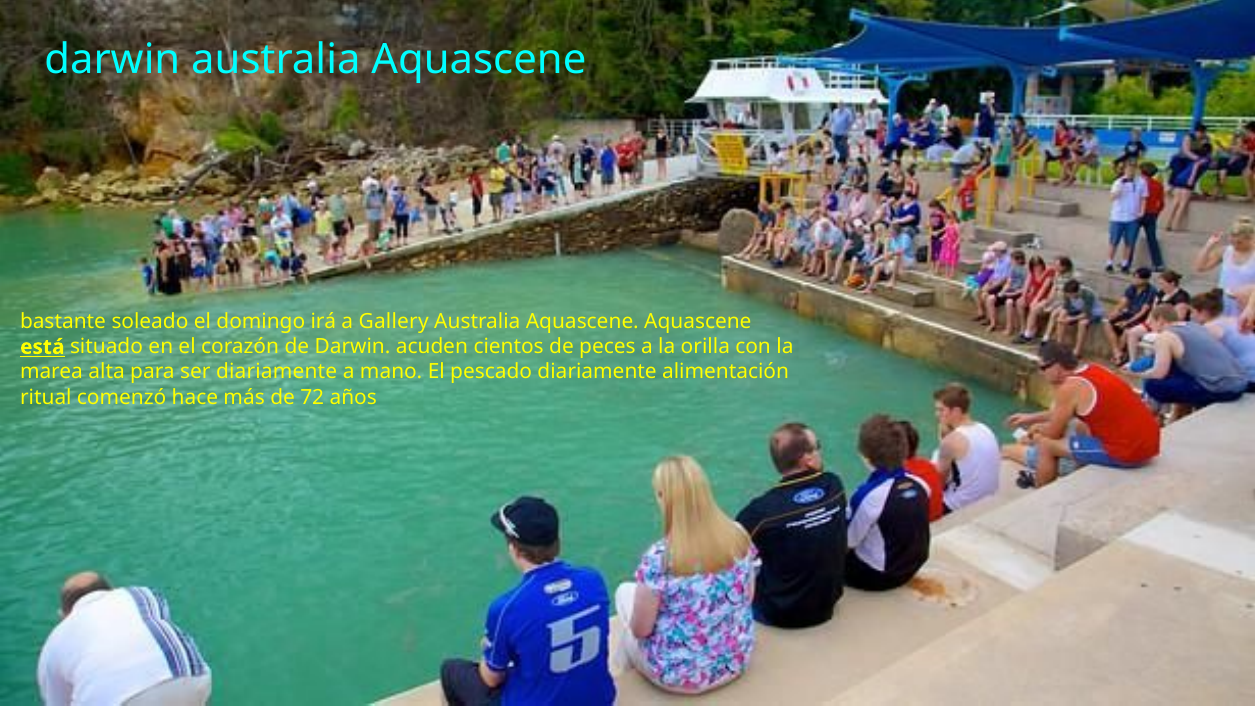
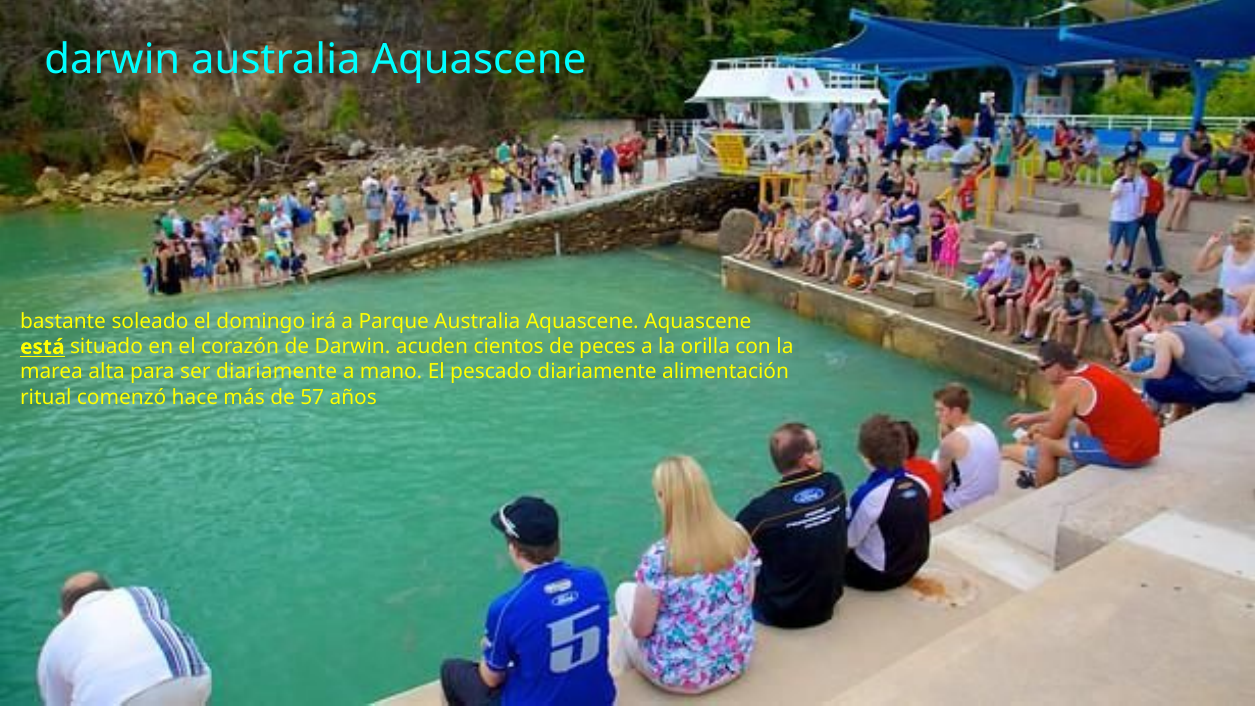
Gallery: Gallery -> Parque
72: 72 -> 57
